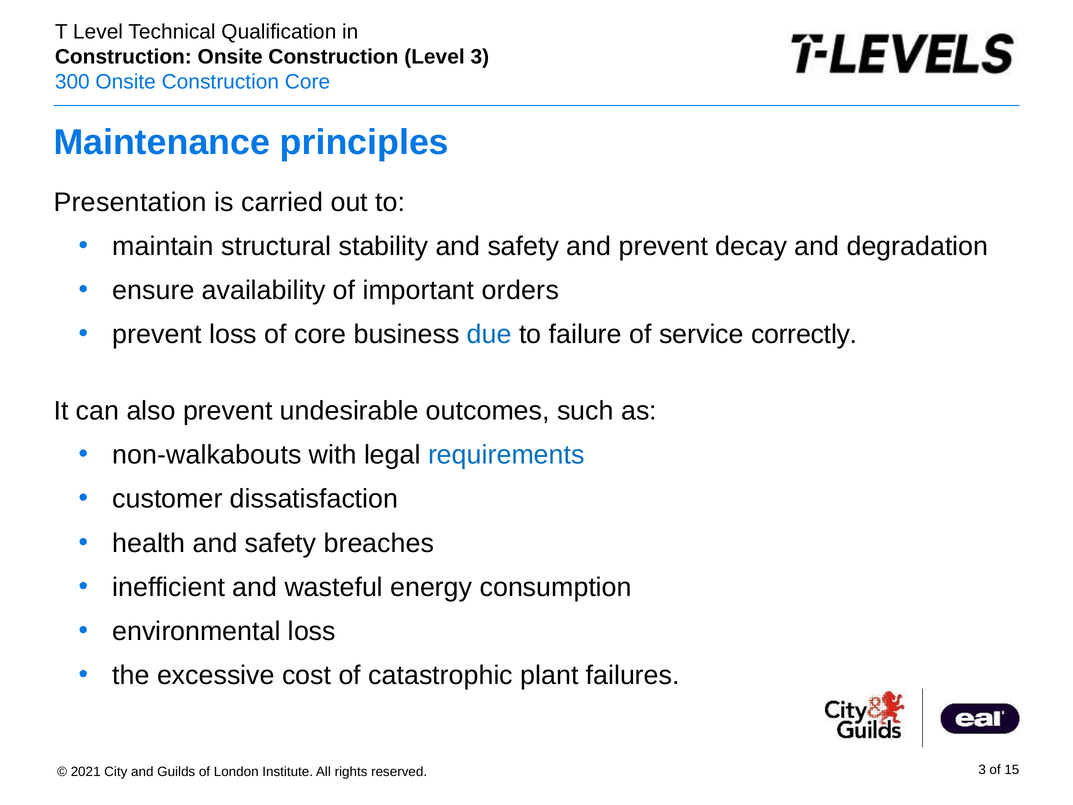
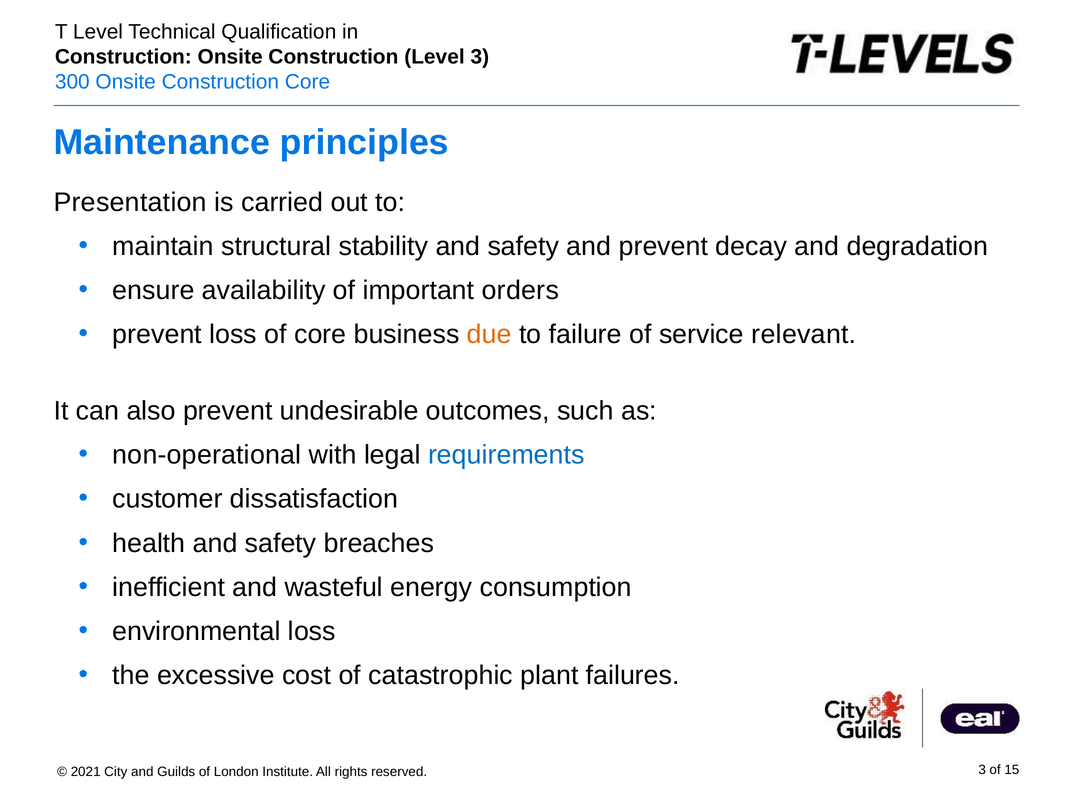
due colour: blue -> orange
correctly: correctly -> relevant
non-walkabouts: non-walkabouts -> non-operational
